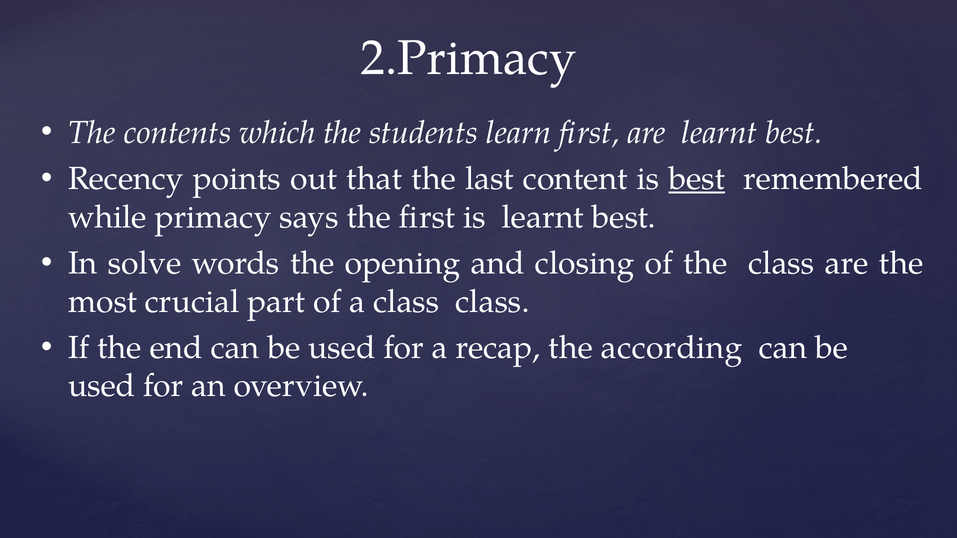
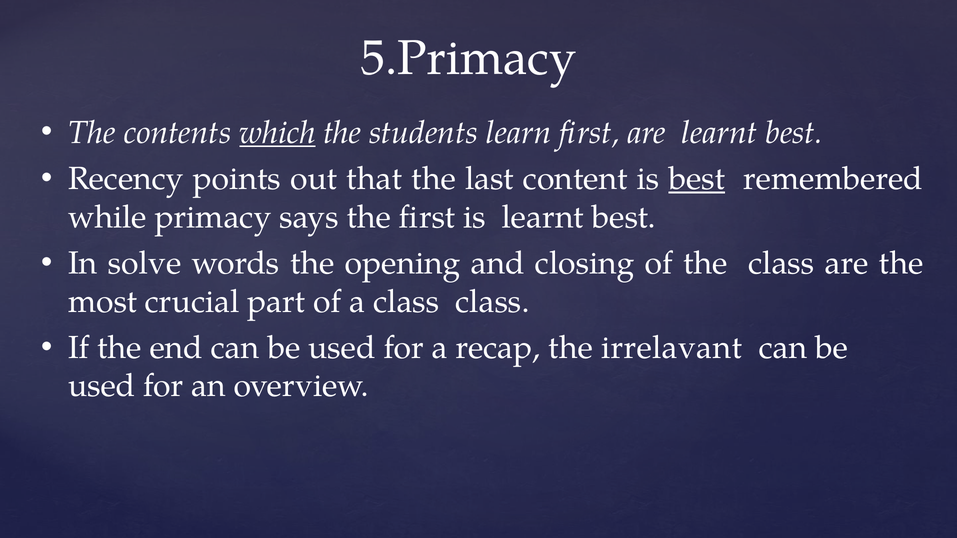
2.Primacy: 2.Primacy -> 5.Primacy
which underline: none -> present
according: according -> irrelavant
